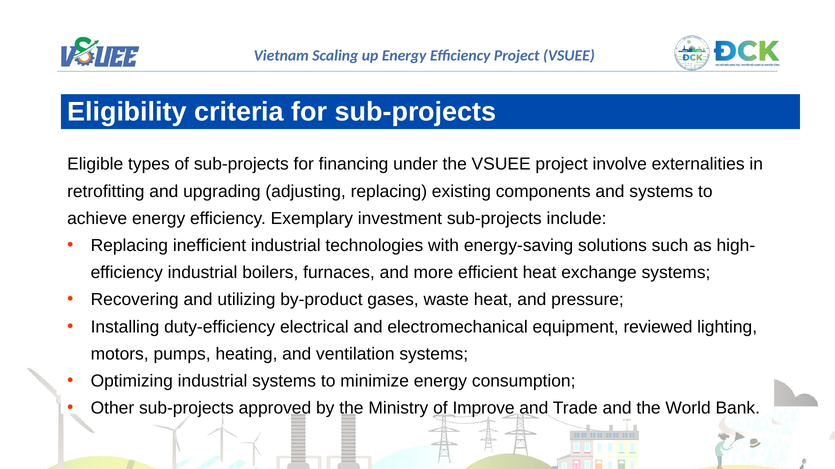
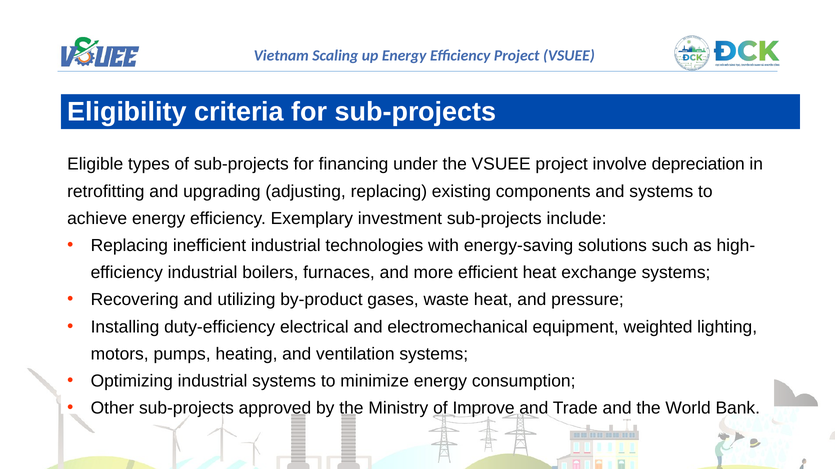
externalities: externalities -> depreciation
reviewed: reviewed -> weighted
